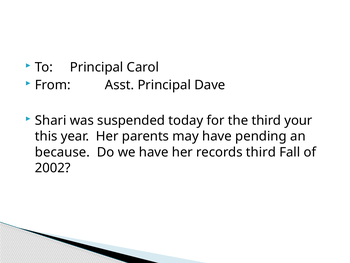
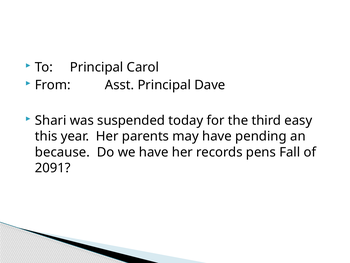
your: your -> easy
records third: third -> pens
2002: 2002 -> 2091
